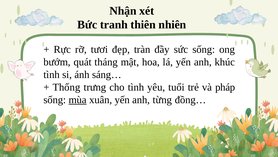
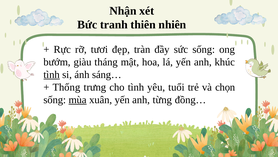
quát: quát -> giàu
tình at (52, 74) underline: none -> present
pháp: pháp -> chọn
